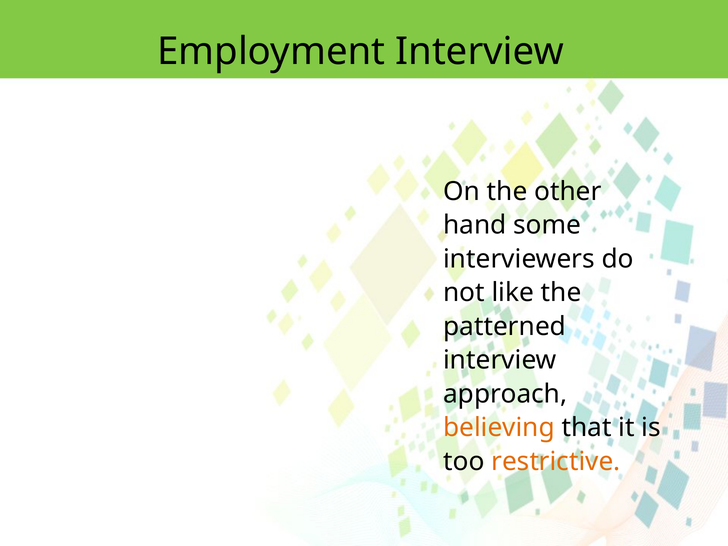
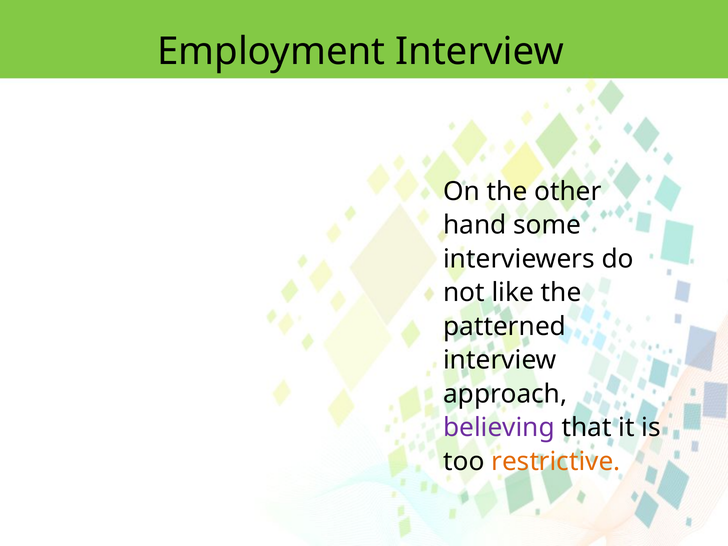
believing colour: orange -> purple
